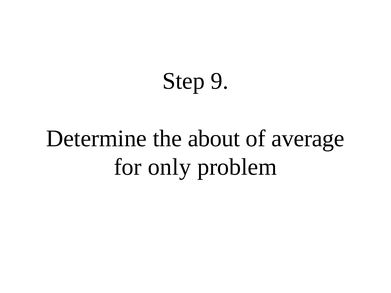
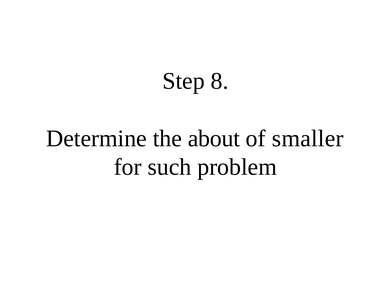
9: 9 -> 8
average: average -> smaller
only: only -> such
